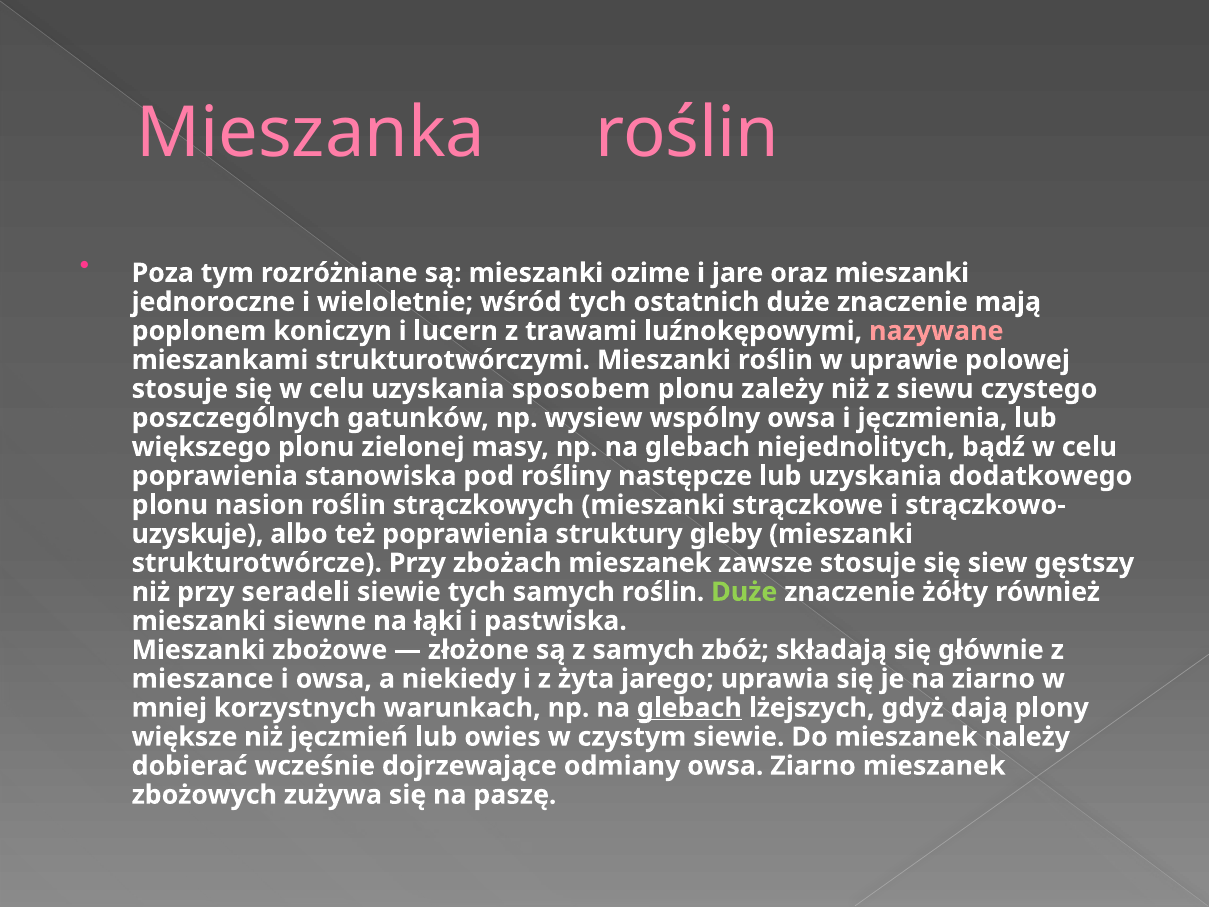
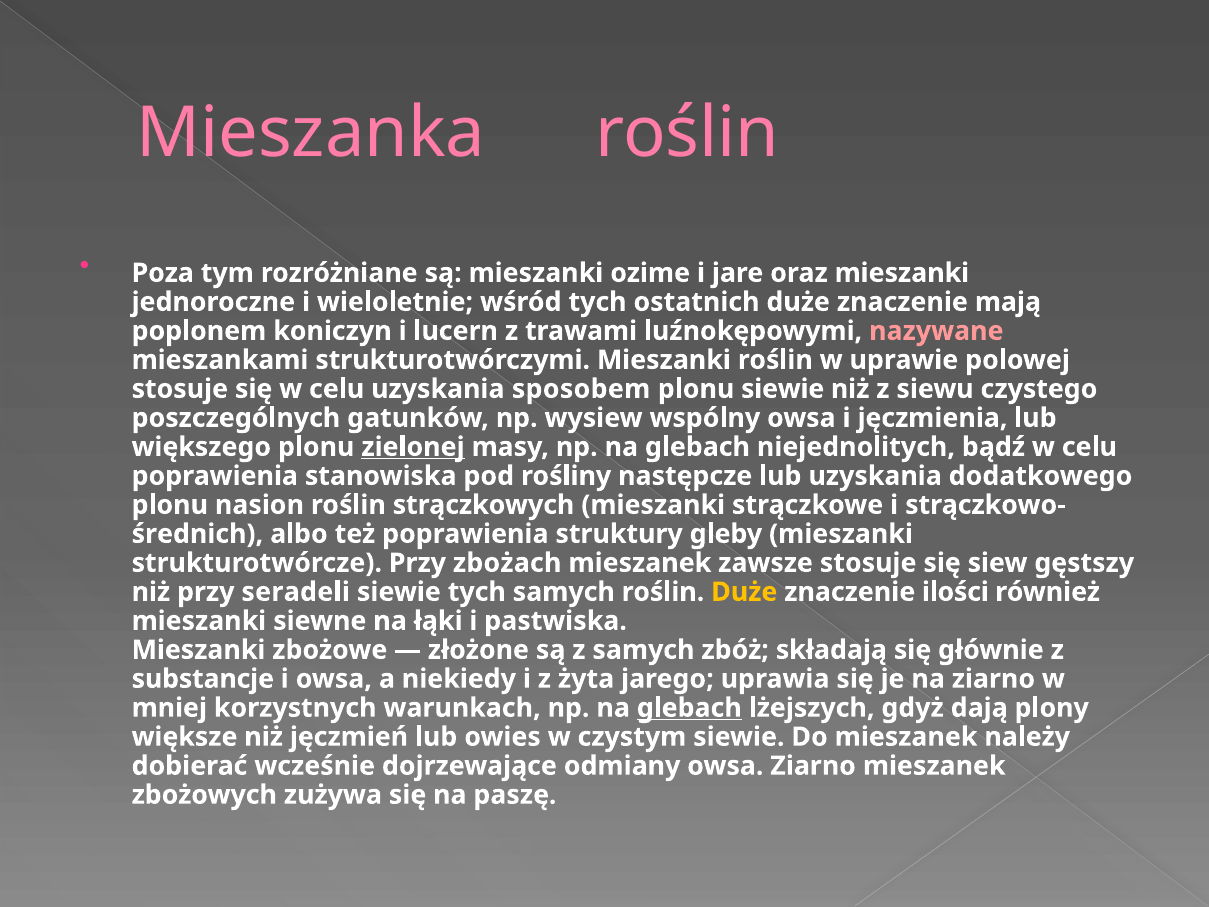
plonu zależy: zależy -> siewie
zielonej underline: none -> present
uzyskuje: uzyskuje -> średnich
Duże at (744, 592) colour: light green -> yellow
żółty: żółty -> ilości
mieszance: mieszance -> substancje
